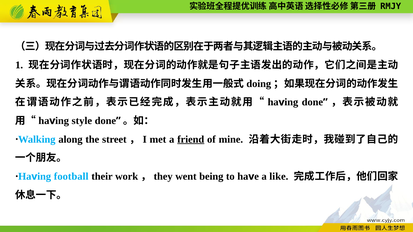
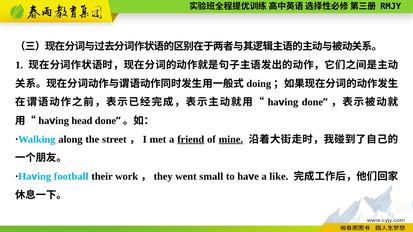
style: style -> head
mine underline: none -> present
being: being -> small
